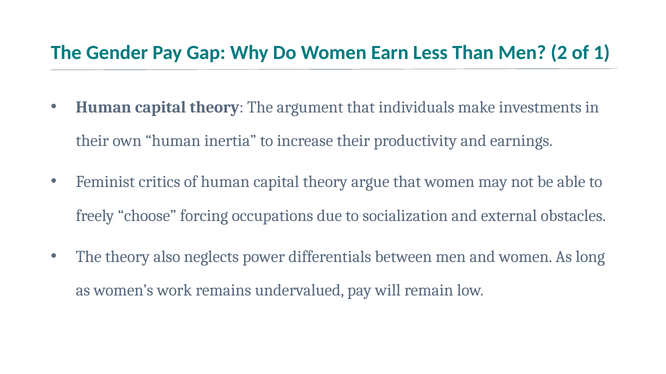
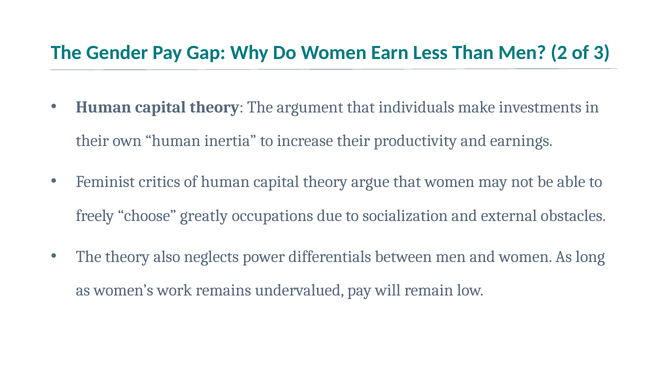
1: 1 -> 3
forcing: forcing -> greatly
